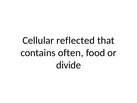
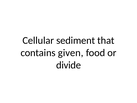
reflected: reflected -> sediment
often: often -> given
